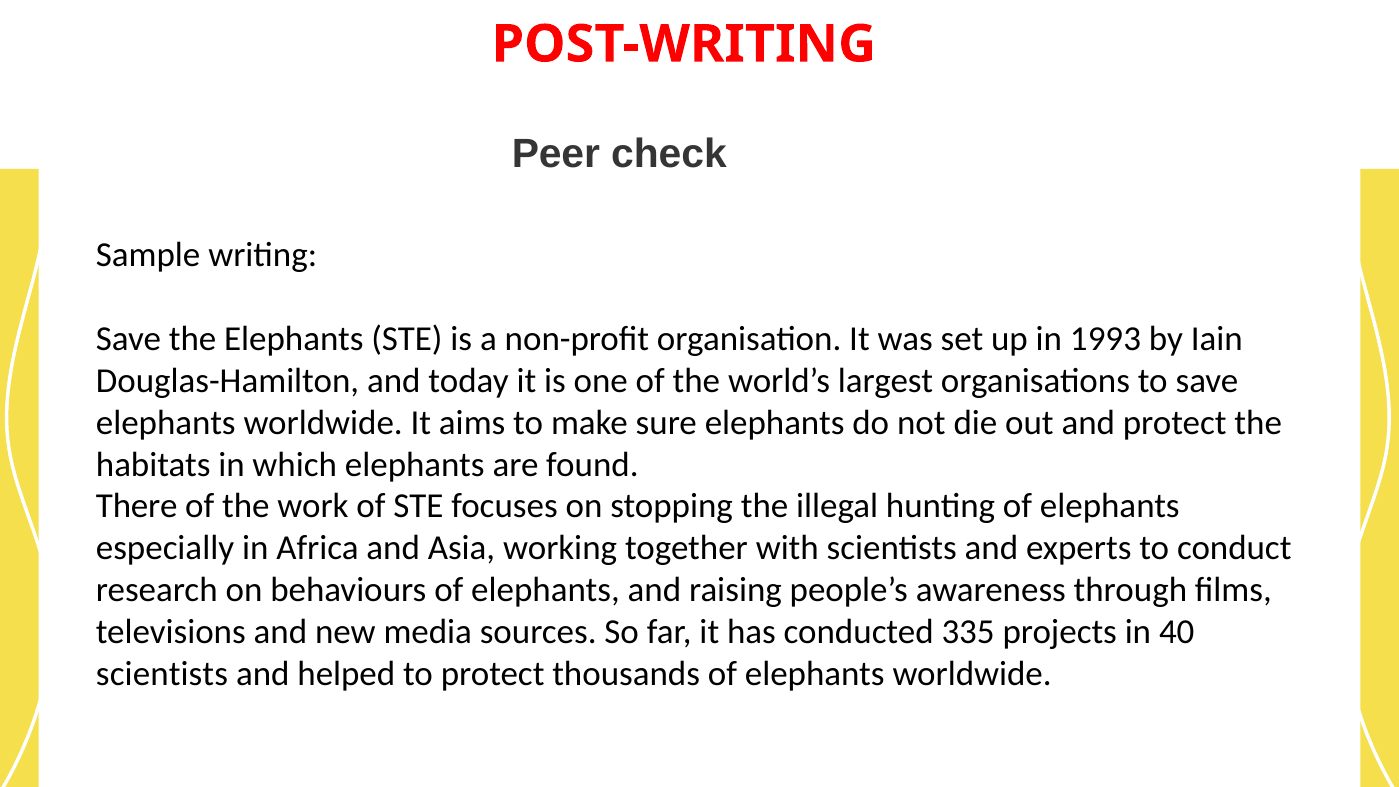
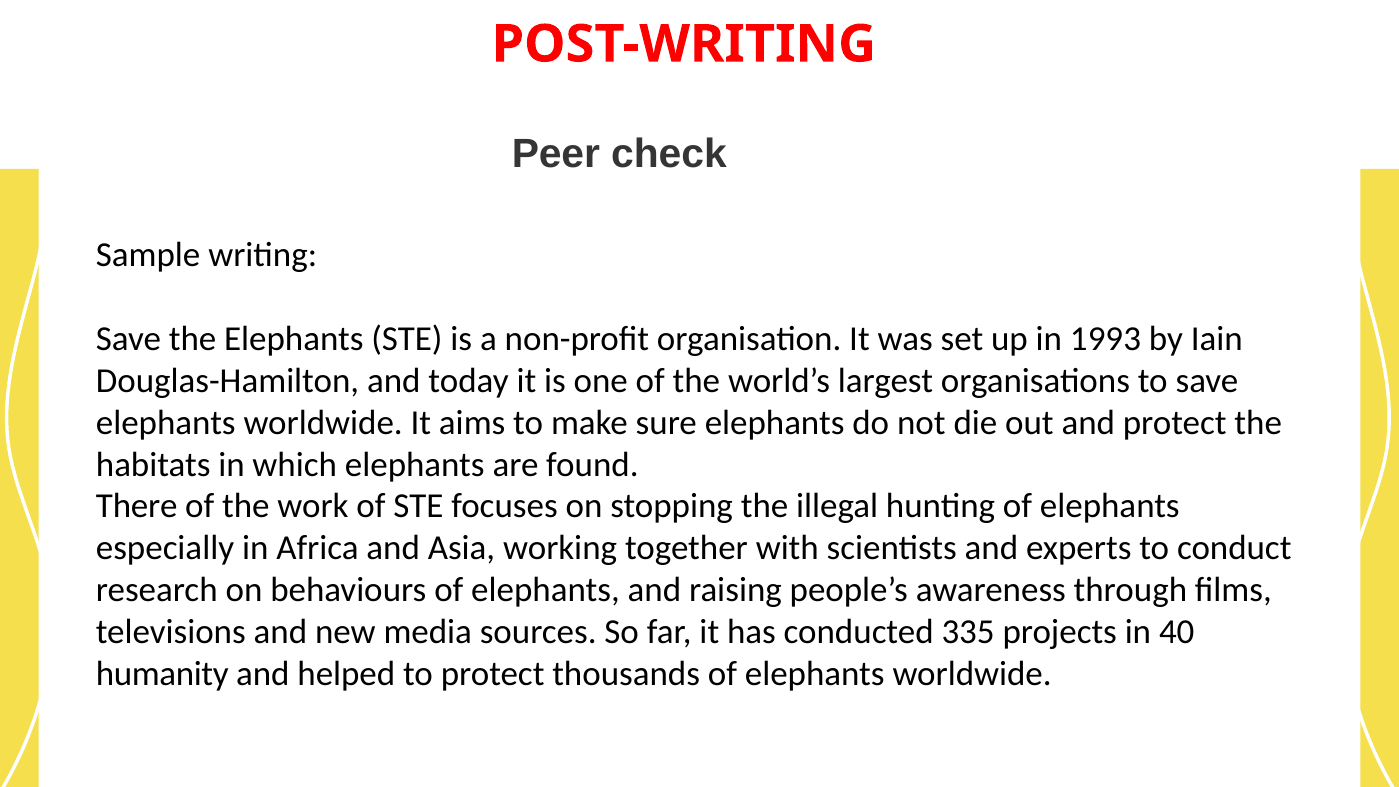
scientists at (162, 674): scientists -> humanity
